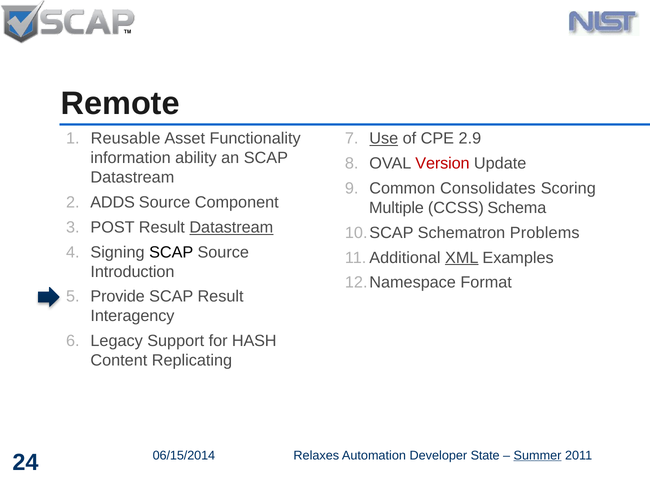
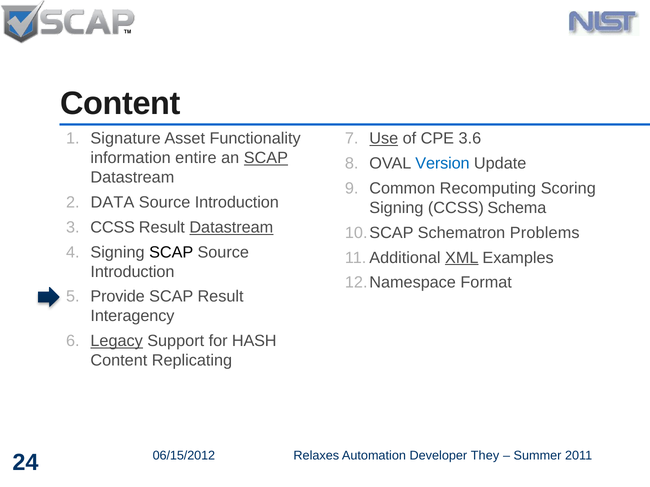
Remote at (120, 104): Remote -> Content
Reusable: Reusable -> Signature
2.9: 2.9 -> 3.6
ability: ability -> entire
SCAP at (266, 158) underline: none -> present
Version colour: red -> blue
Consolidates: Consolidates -> Recomputing
ADDS: ADDS -> DATA
Component at (237, 203): Component -> Introduction
Multiple at (396, 208): Multiple -> Signing
POST at (113, 228): POST -> CCSS
Legacy underline: none -> present
06/15/2014: 06/15/2014 -> 06/15/2012
State: State -> They
Summer underline: present -> none
